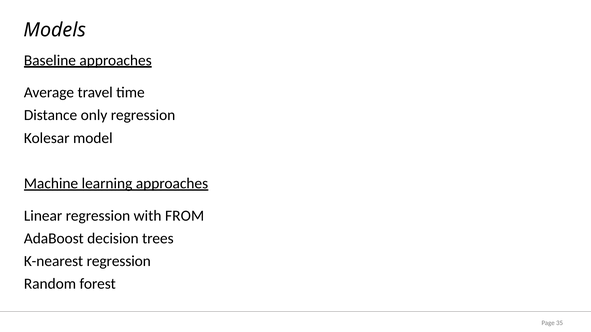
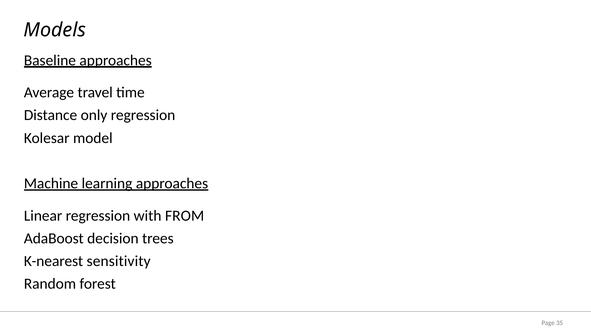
K-nearest regression: regression -> sensitivity
